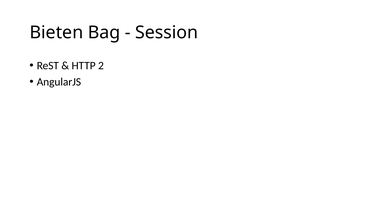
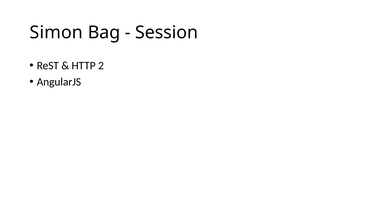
Bieten: Bieten -> Simon
